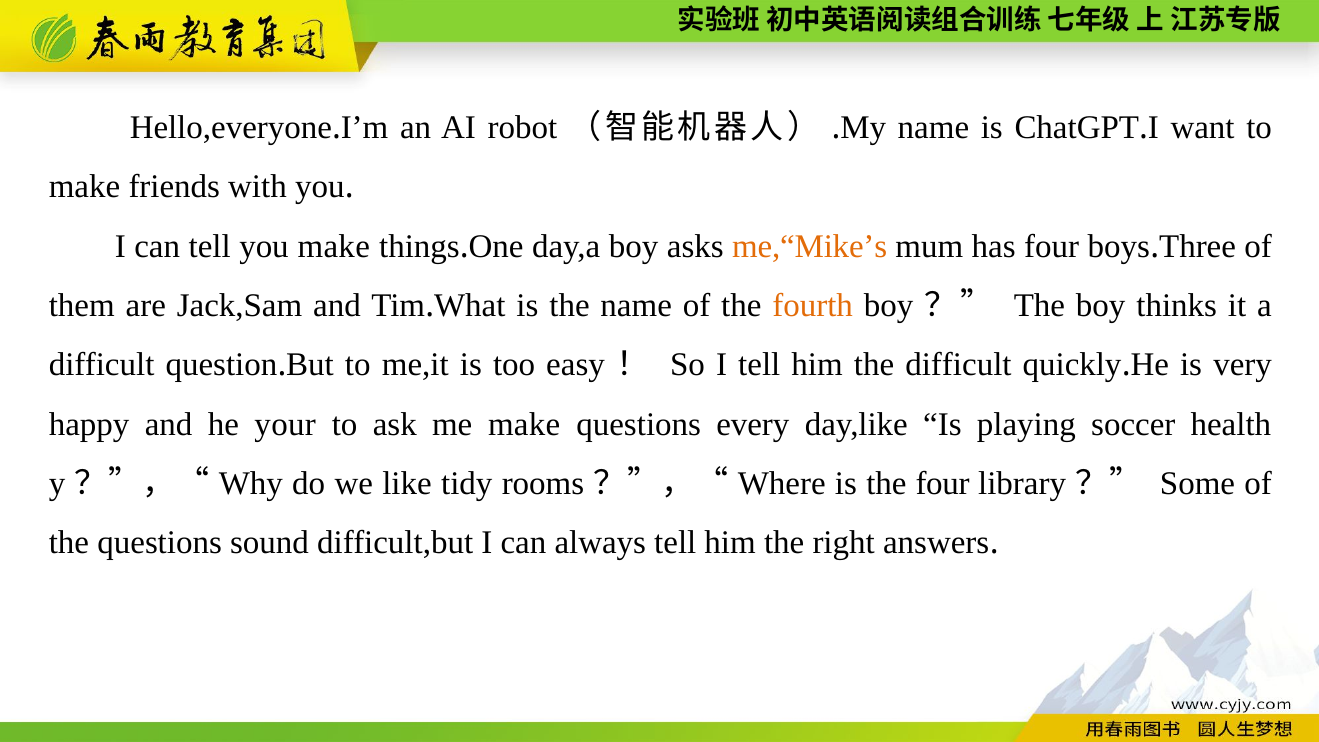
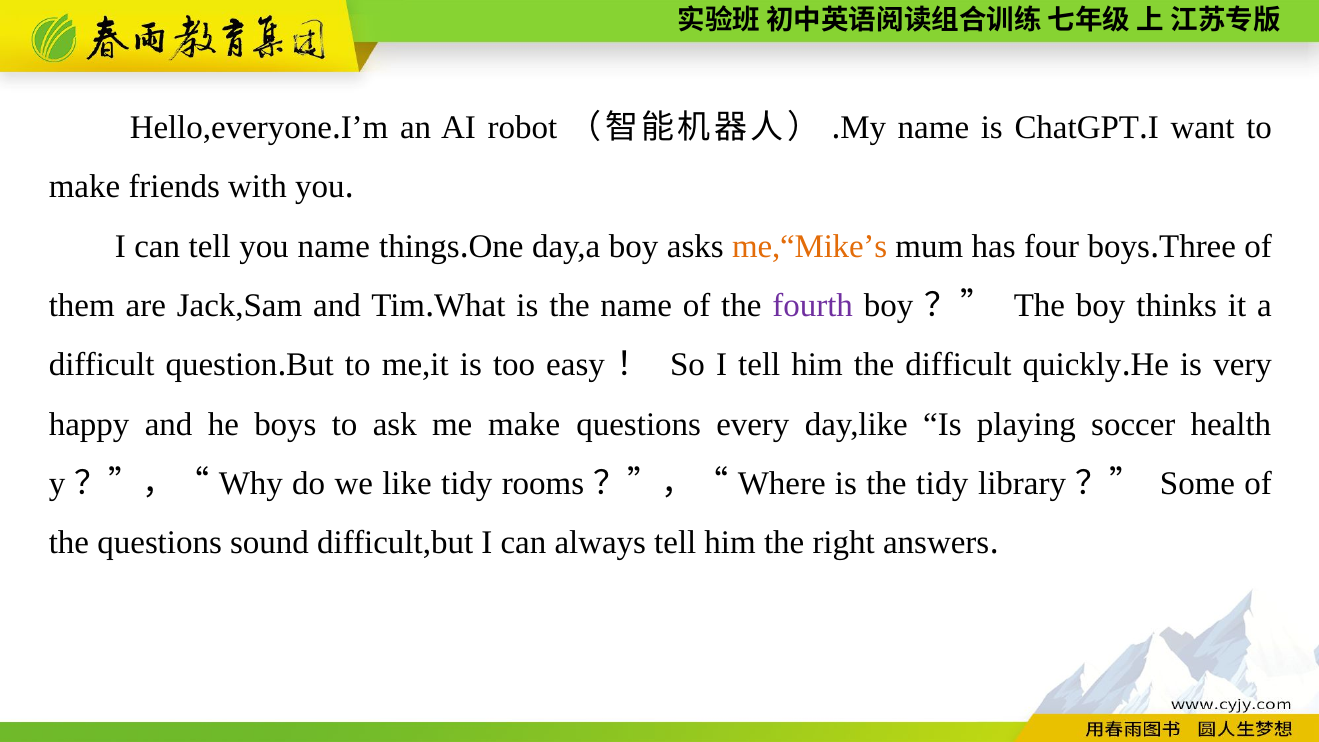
you make: make -> name
fourth colour: orange -> purple
he your: your -> boys
the four: four -> tidy
